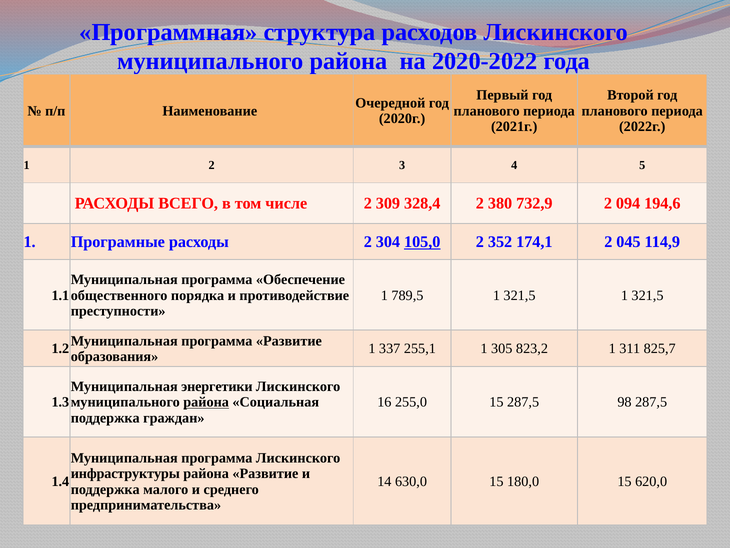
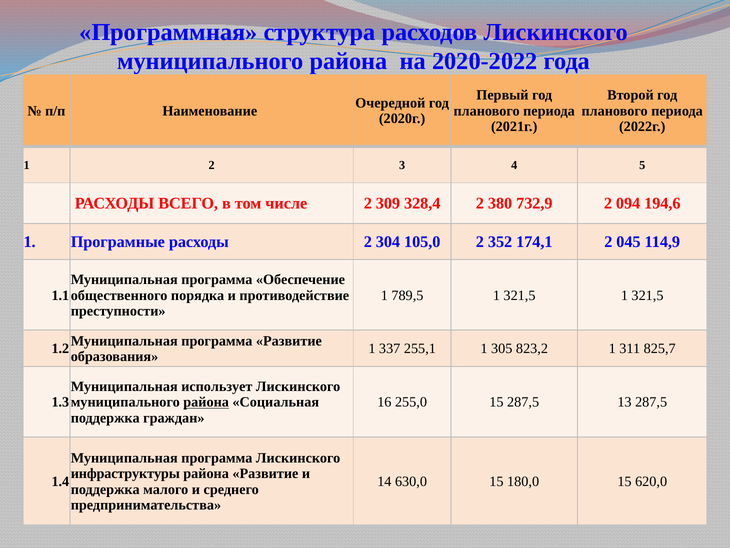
105,0 underline: present -> none
энергетики: энергетики -> использует
98: 98 -> 13
